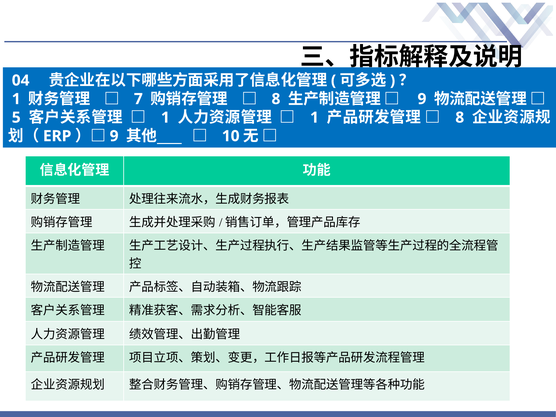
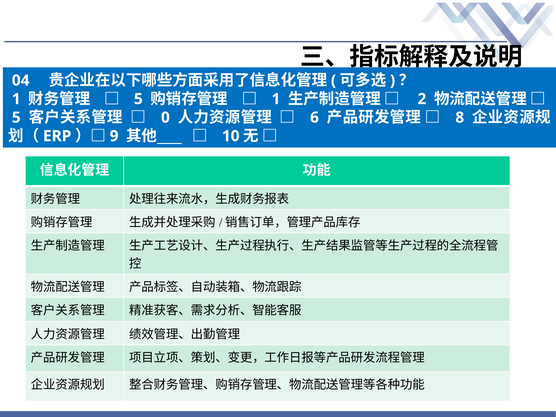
7 at (138, 99): 7 -> 5
8 at (276, 99): 8 -> 1
9 at (422, 99): 9 -> 2
1 at (165, 118): 1 -> 0
1 at (314, 118): 1 -> 6
